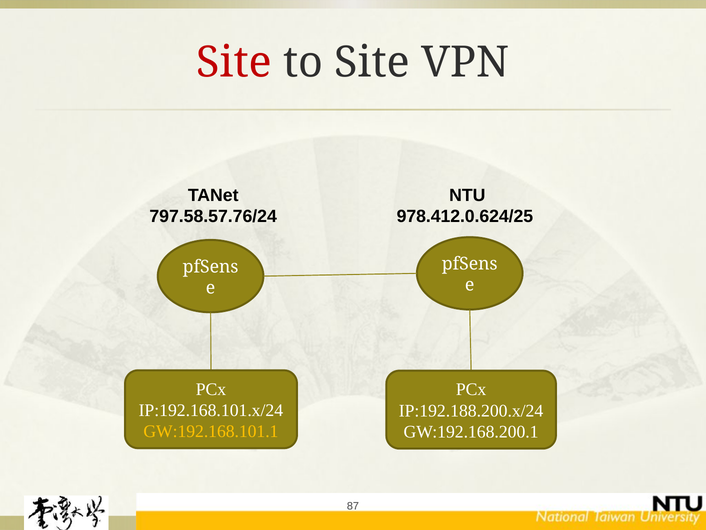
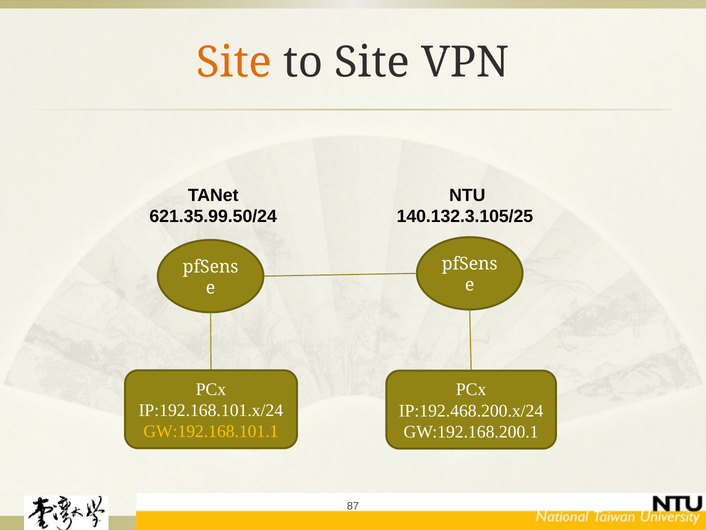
Site at (234, 63) colour: red -> orange
978.412.0.624/25: 978.412.0.624/25 -> 140.132.3.105/25
797.58.57.76/24: 797.58.57.76/24 -> 621.35.99.50/24
IP:192.188.200.x/24: IP:192.188.200.x/24 -> IP:192.468.200.x/24
